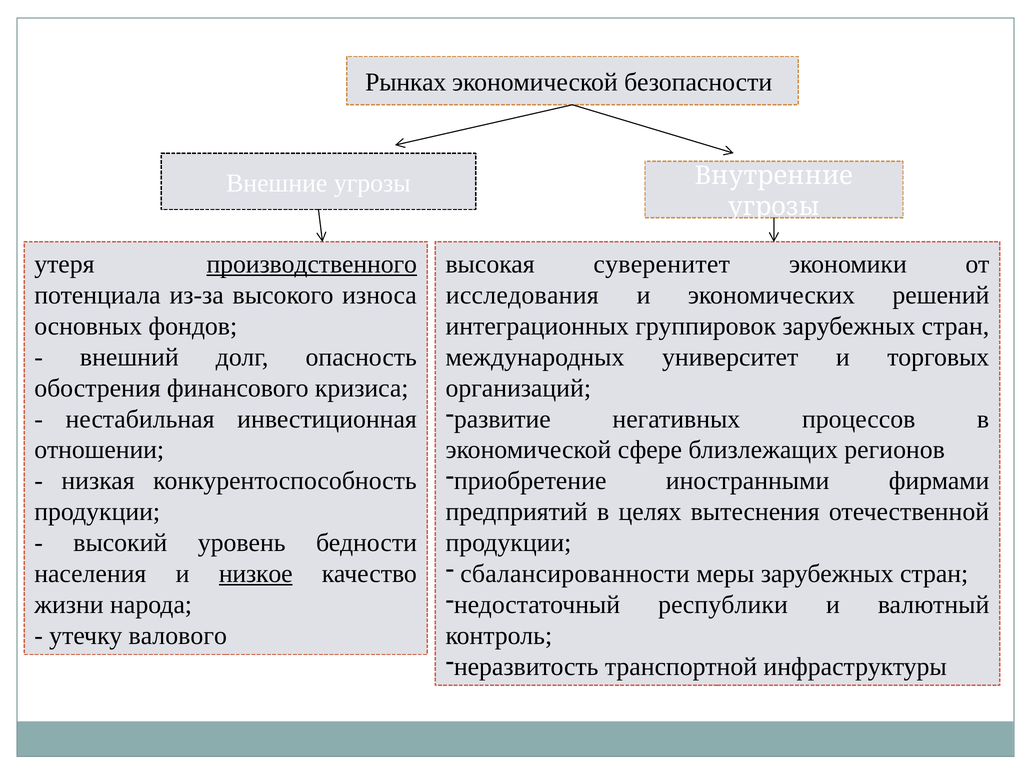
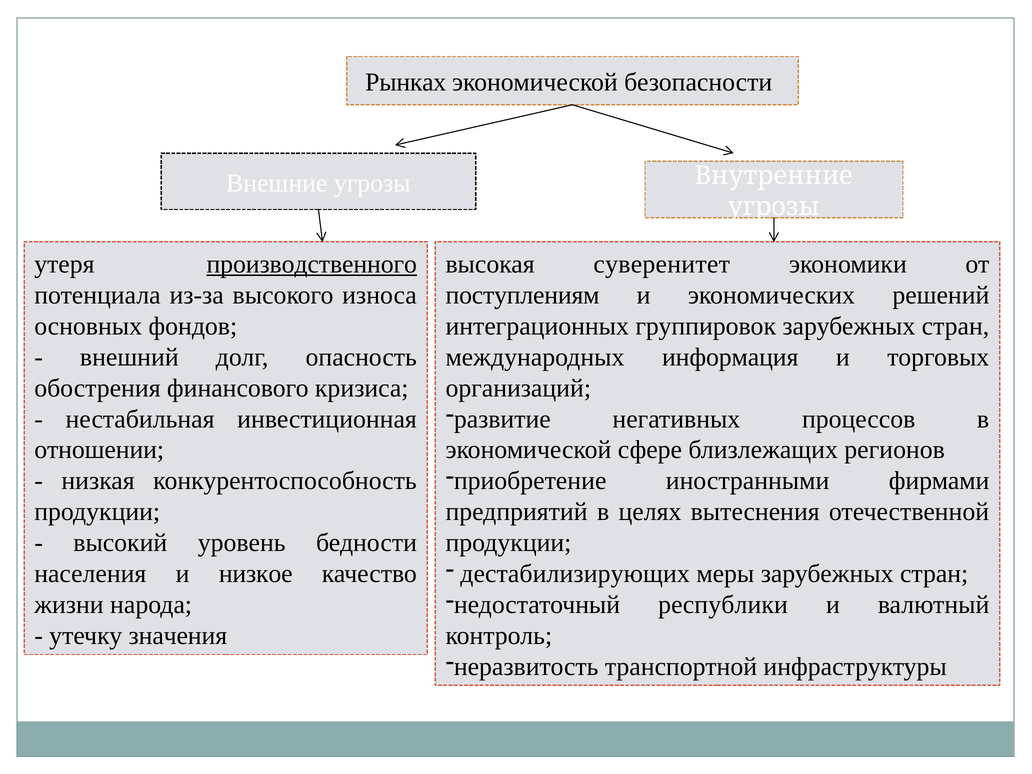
исследования: исследования -> поступлениям
университет: университет -> информация
сбалансированности: сбалансированности -> дестабилизирующих
низкое underline: present -> none
валового: валового -> значения
